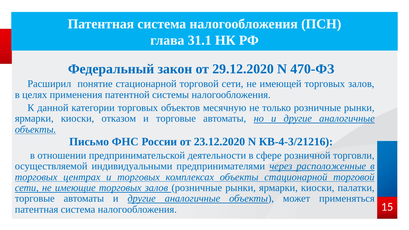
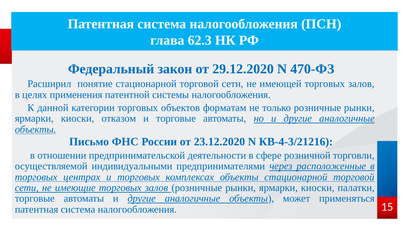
31.1: 31.1 -> 62.3
месячную: месячную -> форматам
